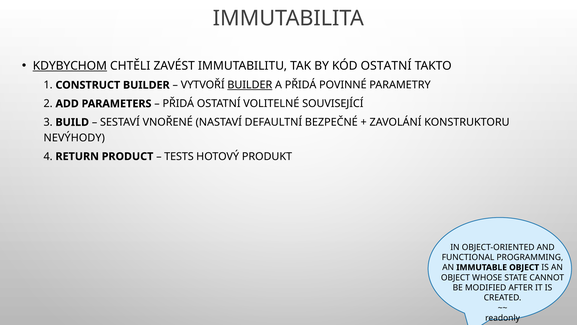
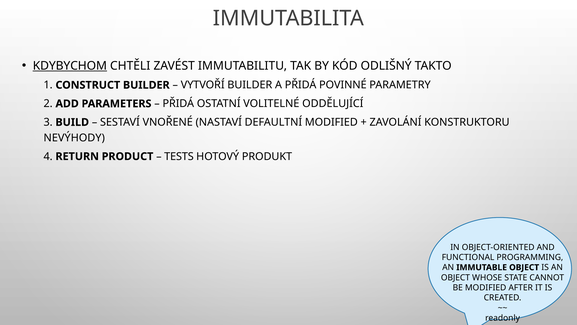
KÓD OSTATNÍ: OSTATNÍ -> ODLIŠNÝ
BUILDER at (250, 85) underline: present -> none
SOUVISEJÍCÍ: SOUVISEJÍCÍ -> ODDĚLUJÍCÍ
DEFAULTNÍ BEZPEČNÉ: BEZPEČNÉ -> MODIFIED
